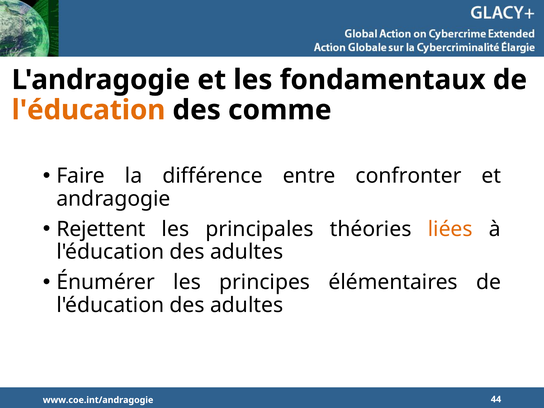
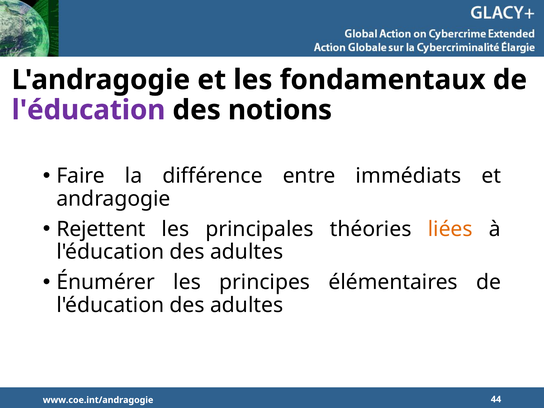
l'éducation at (88, 110) colour: orange -> purple
comme: comme -> notions
confronter: confronter -> immédiats
